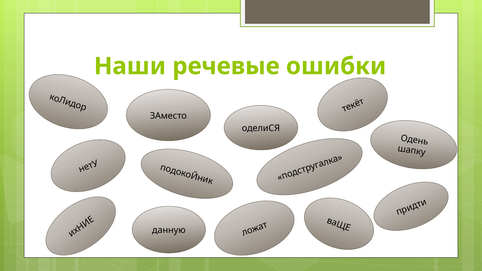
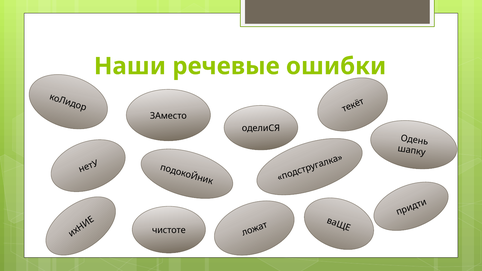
данную: данную -> чистоте
